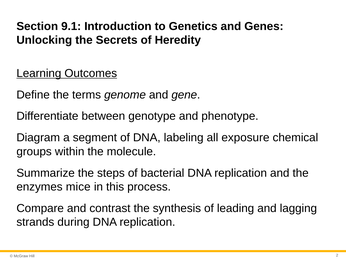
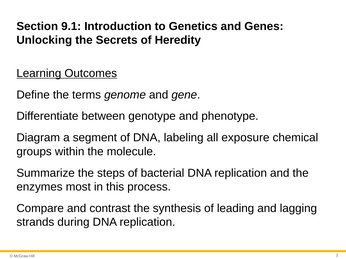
mice: mice -> most
